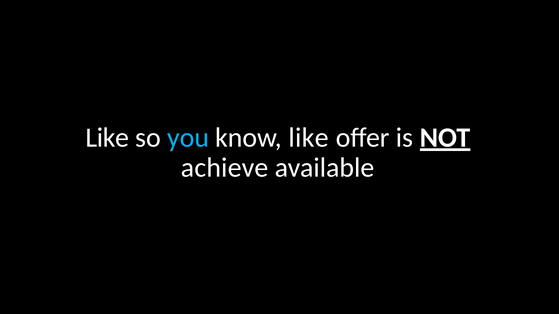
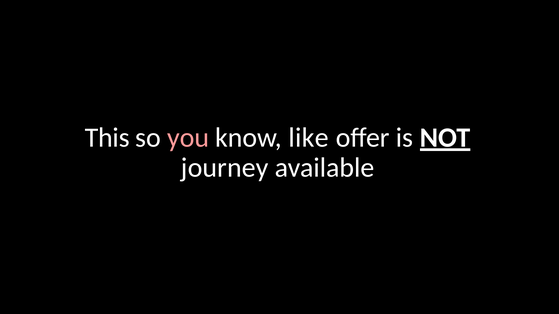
Like at (107, 138): Like -> This
you colour: light blue -> pink
achieve: achieve -> journey
